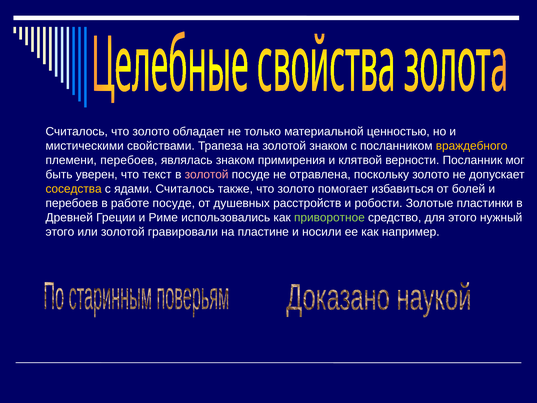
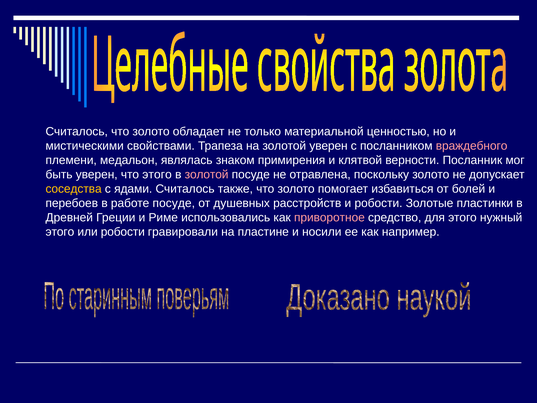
золотой знаком: знаком -> уверен
враждебного colour: yellow -> pink
племени перебоев: перебоев -> медальон
что текст: текст -> этого
приворотное colour: light green -> pink
или золотой: золотой -> робости
